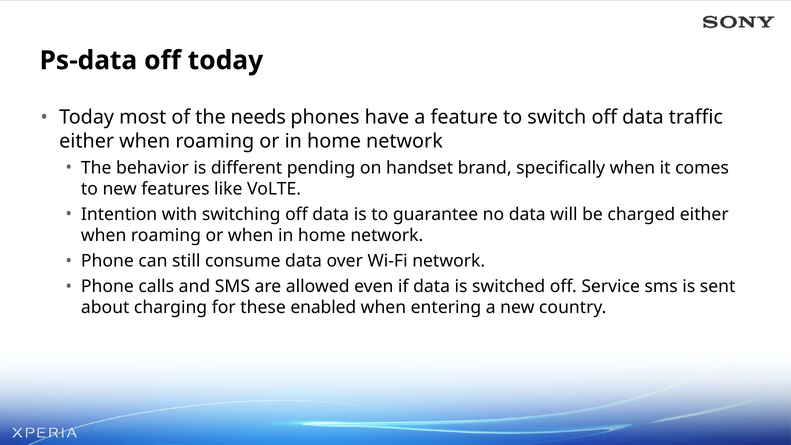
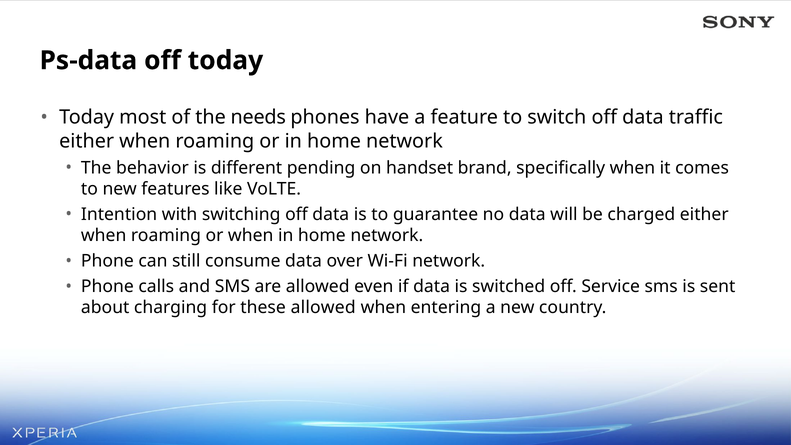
these enabled: enabled -> allowed
